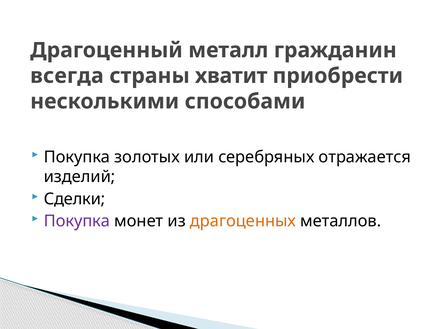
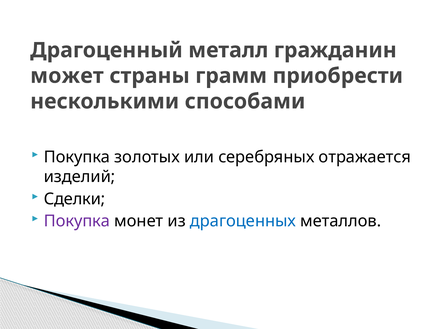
всегда: всегда -> может
хватит: хватит -> грамм
драгоценных colour: orange -> blue
